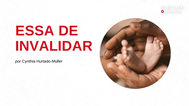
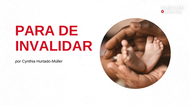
ESSA: ESSA -> PARA
